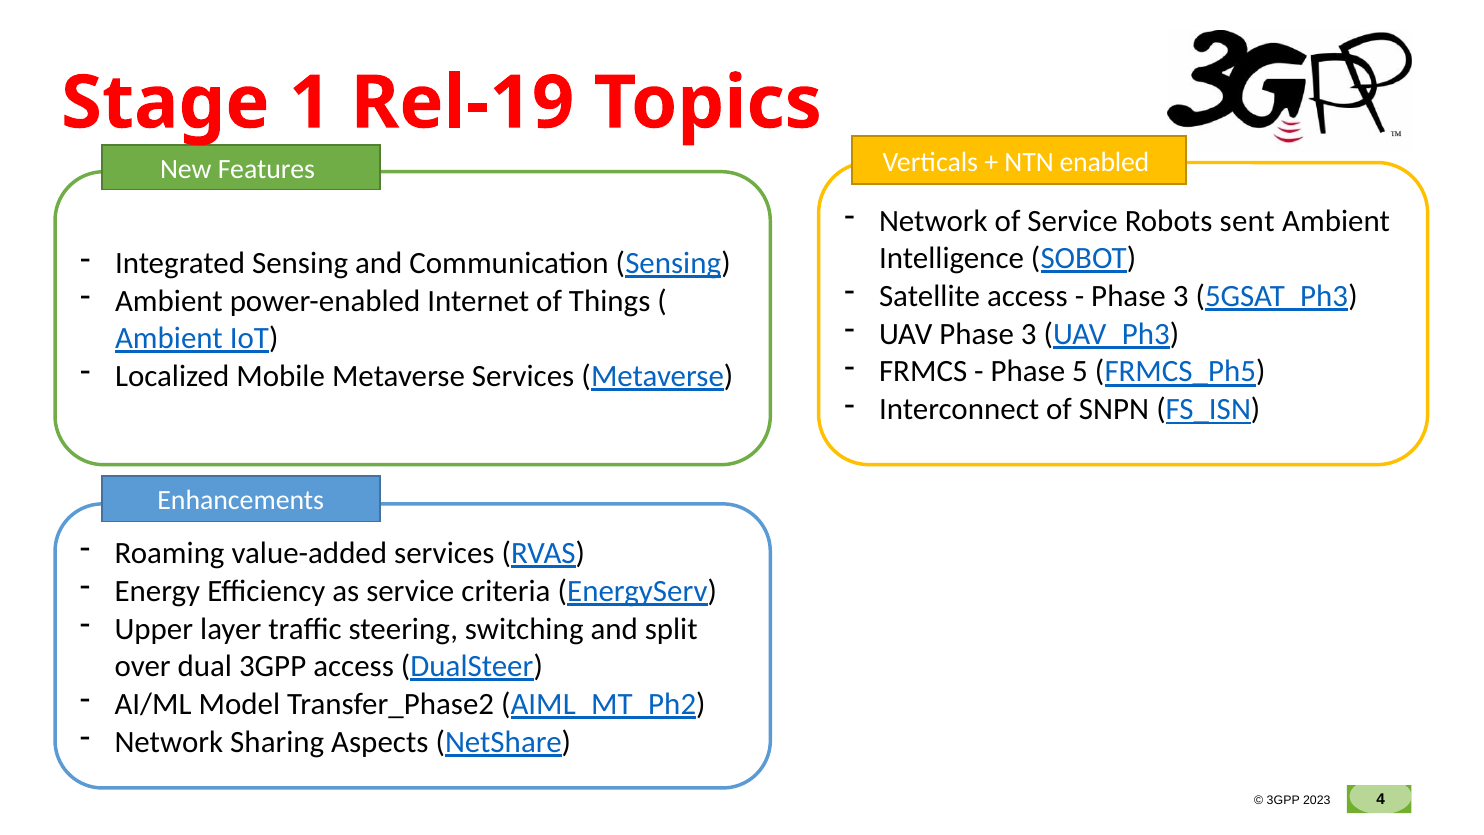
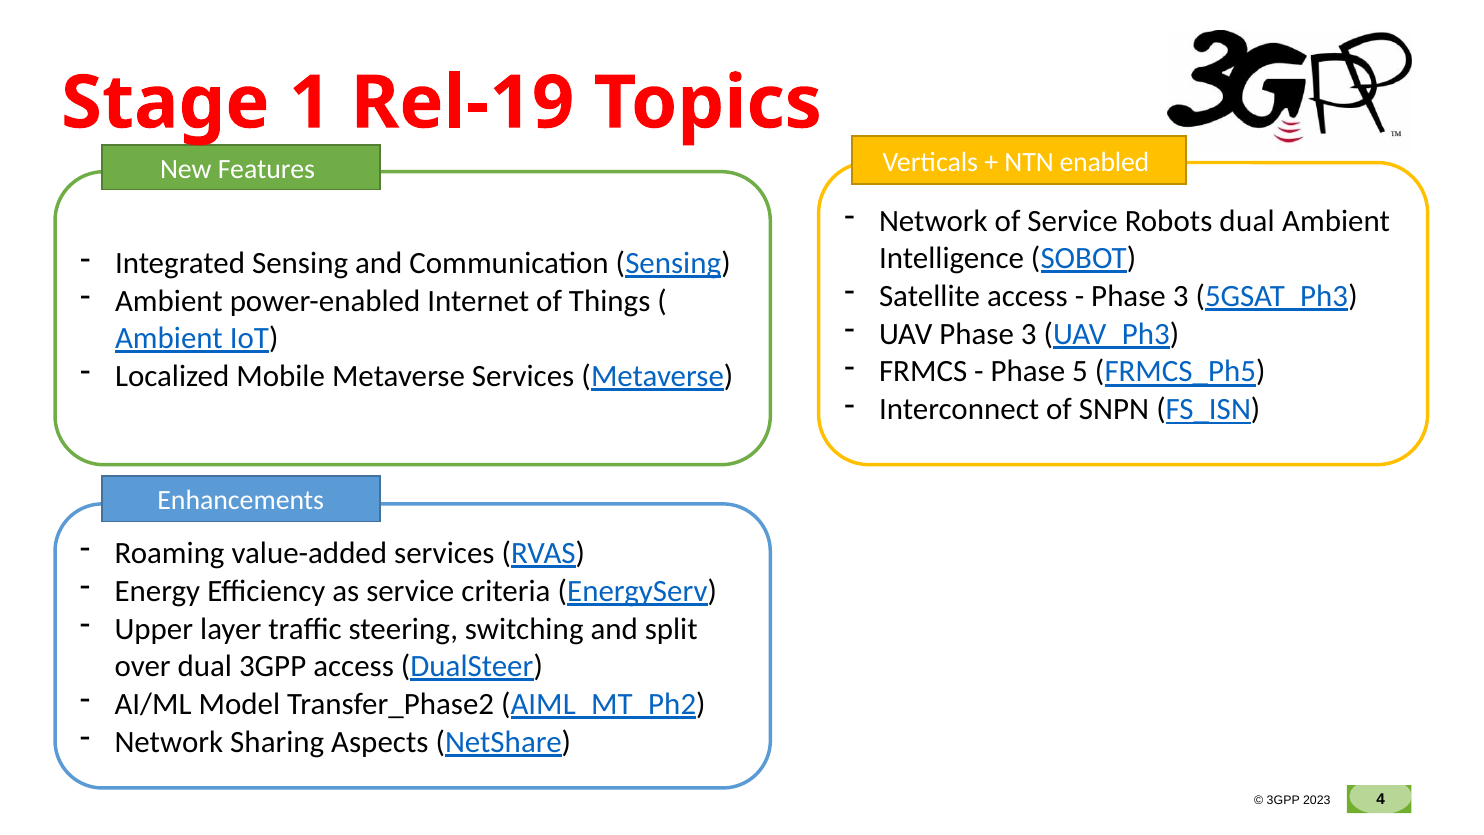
Robots sent: sent -> dual
